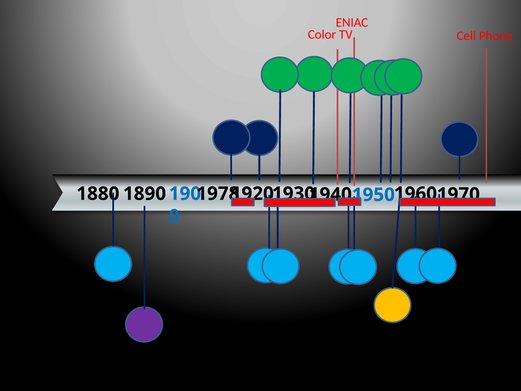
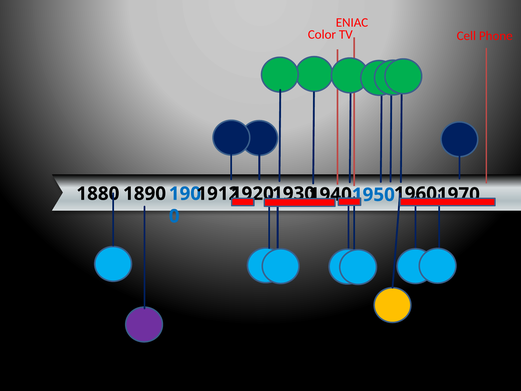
1978: 1978 -> 1912
